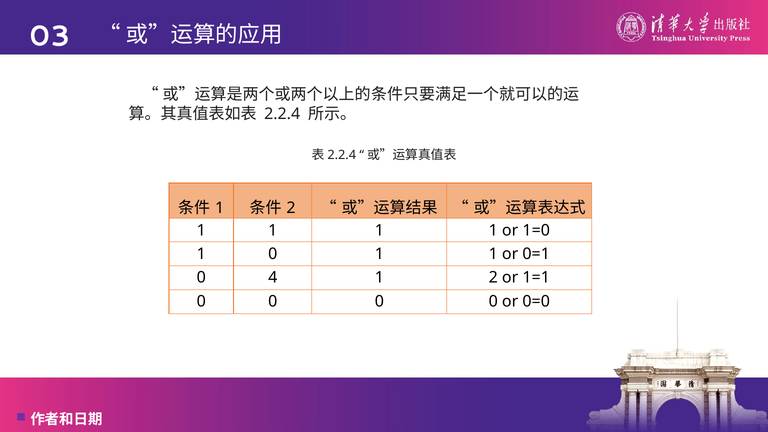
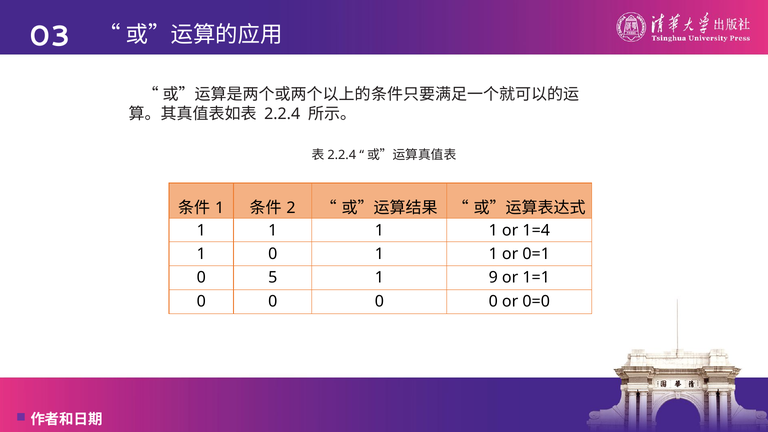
1=0: 1=0 -> 1=4
4: 4 -> 5
1 2: 2 -> 9
